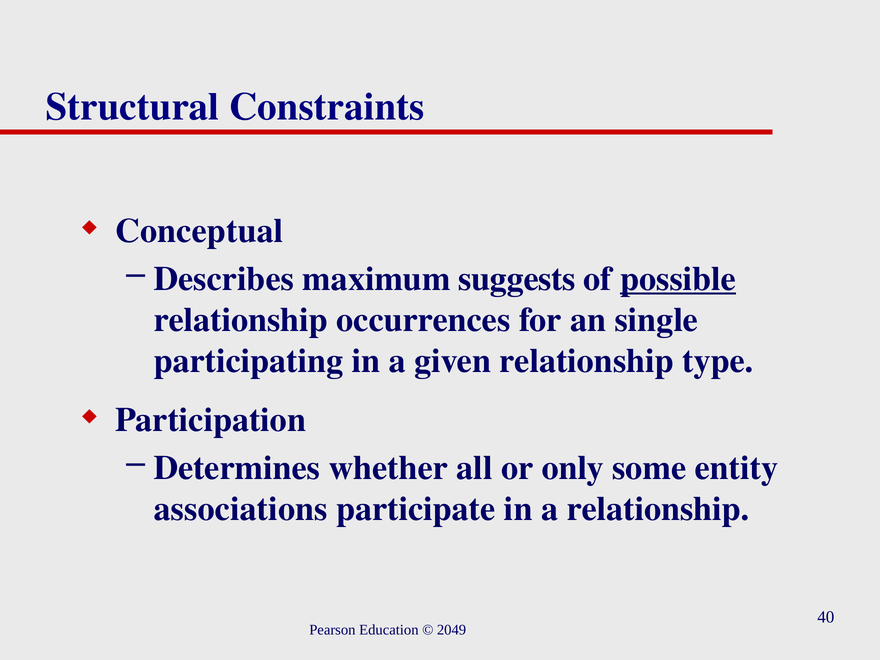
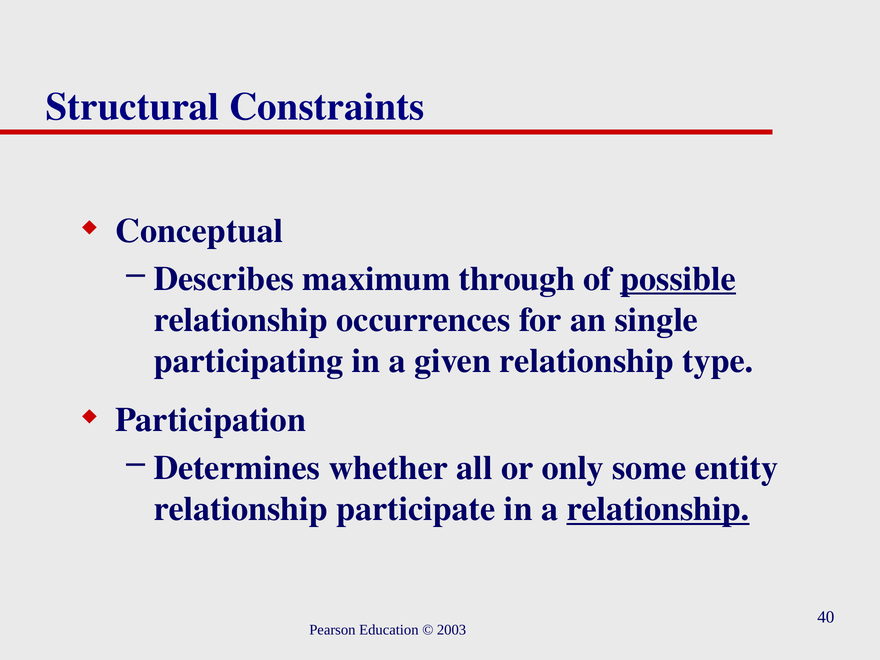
suggests: suggests -> through
associations at (241, 509): associations -> relationship
relationship at (658, 509) underline: none -> present
2049: 2049 -> 2003
